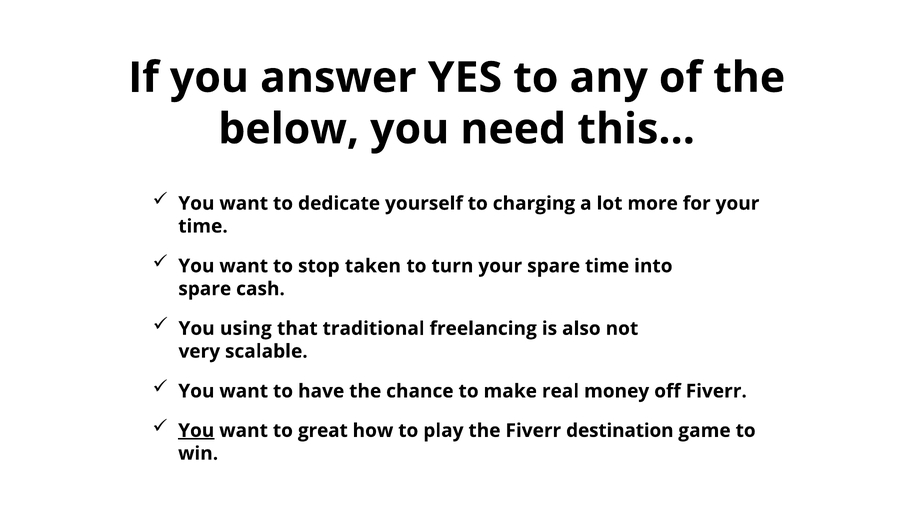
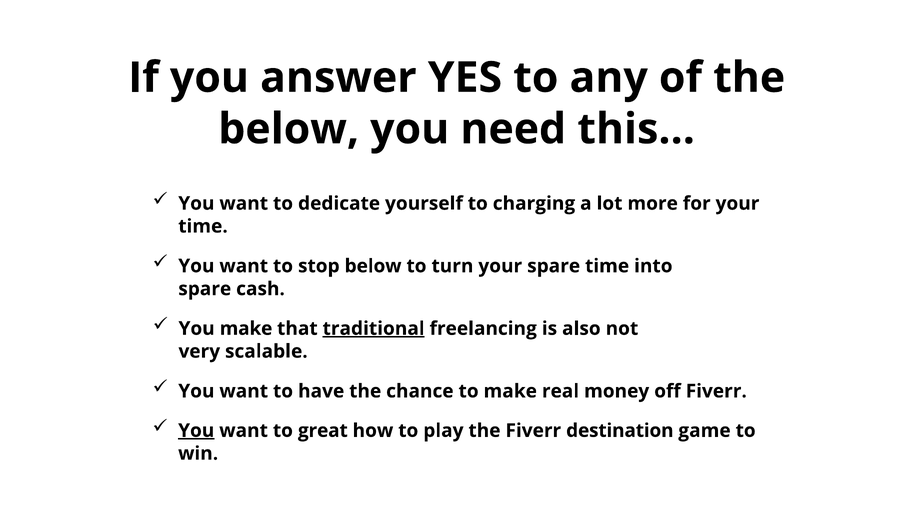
stop taken: taken -> below
You using: using -> make
traditional underline: none -> present
